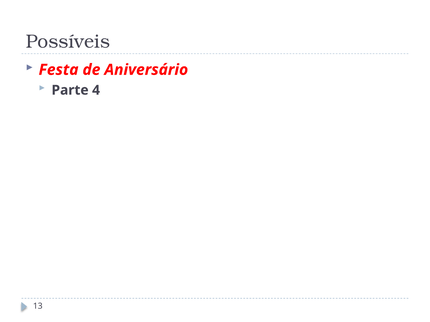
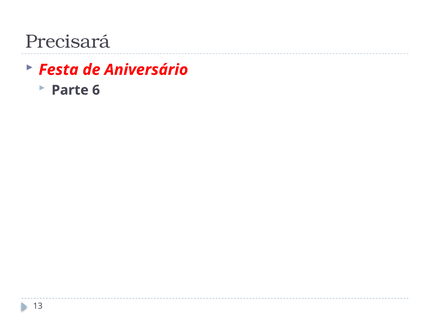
Possíveis: Possíveis -> Precisará
4: 4 -> 6
